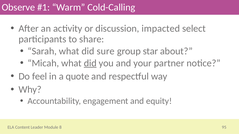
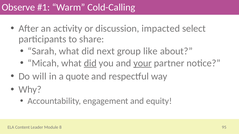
sure: sure -> next
star: star -> like
your underline: none -> present
feel: feel -> will
